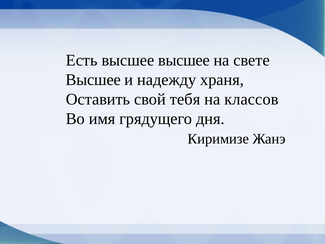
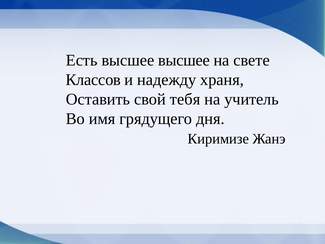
Высшее at (93, 80): Высшее -> Классов
классов: классов -> учитель
